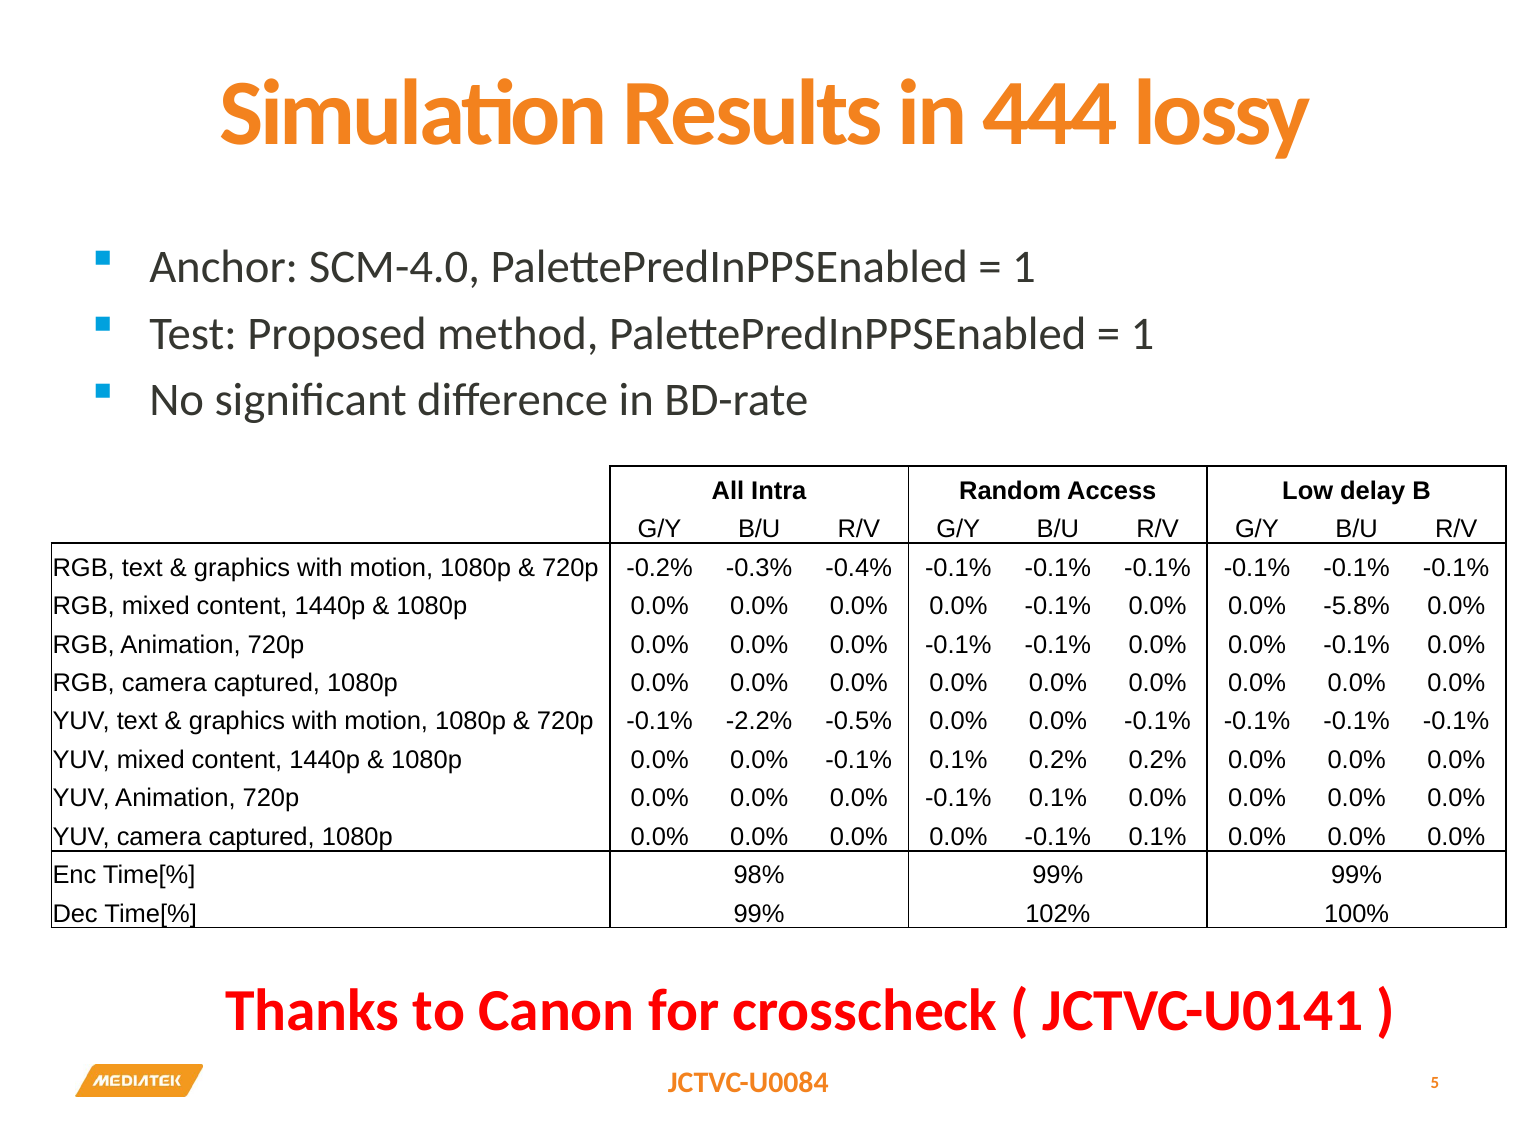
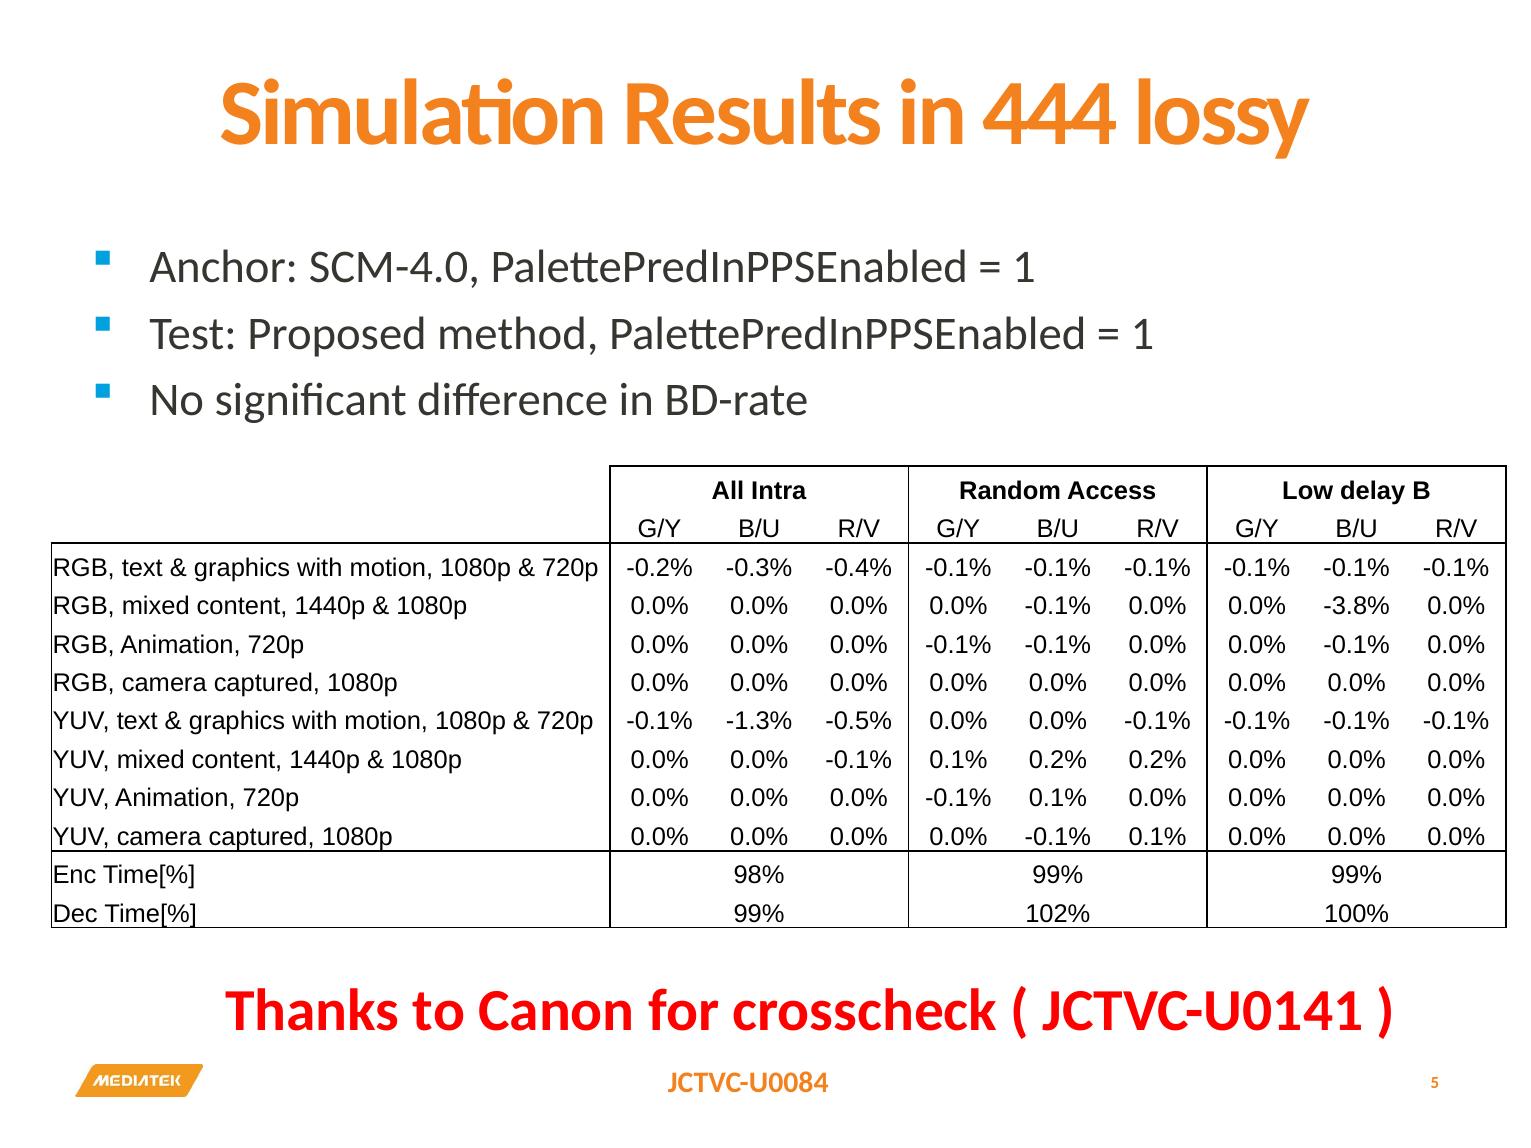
-5.8%: -5.8% -> -3.8%
-2.2%: -2.2% -> -1.3%
